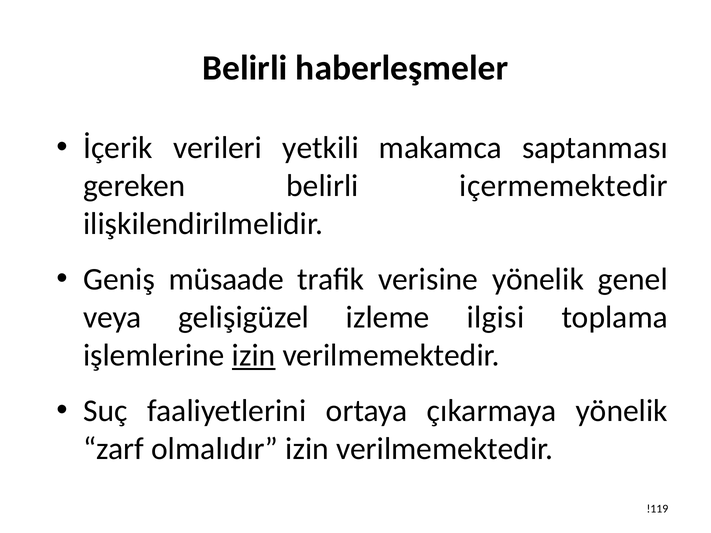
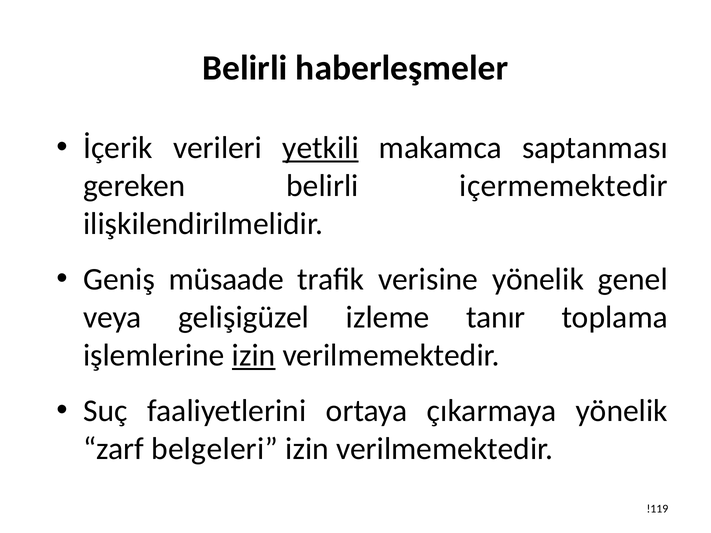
yetkili underline: none -> present
ilgisi: ilgisi -> tanır
olmalıdır: olmalıdır -> belgeleri
